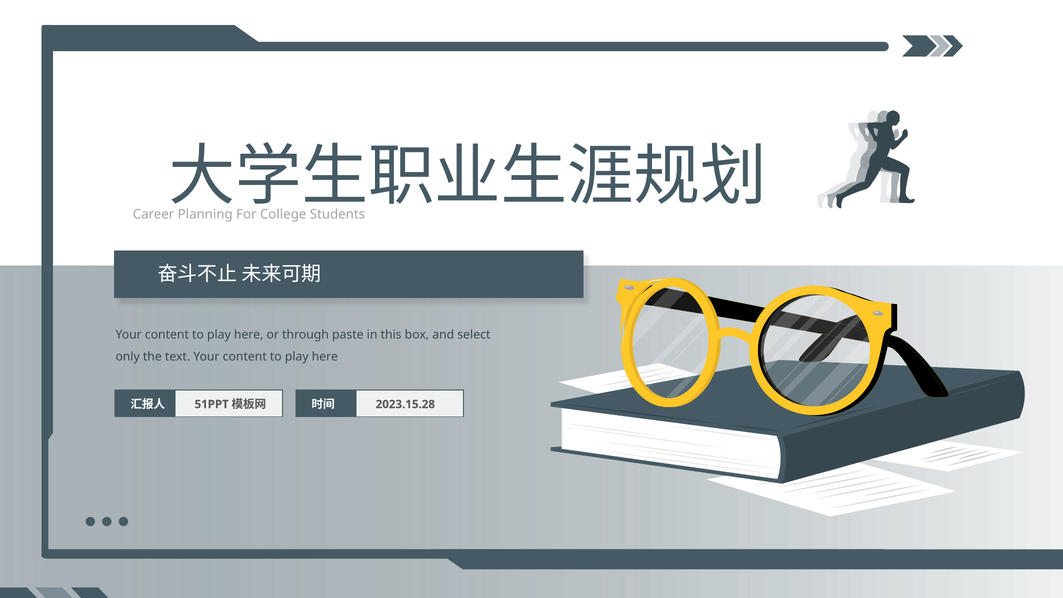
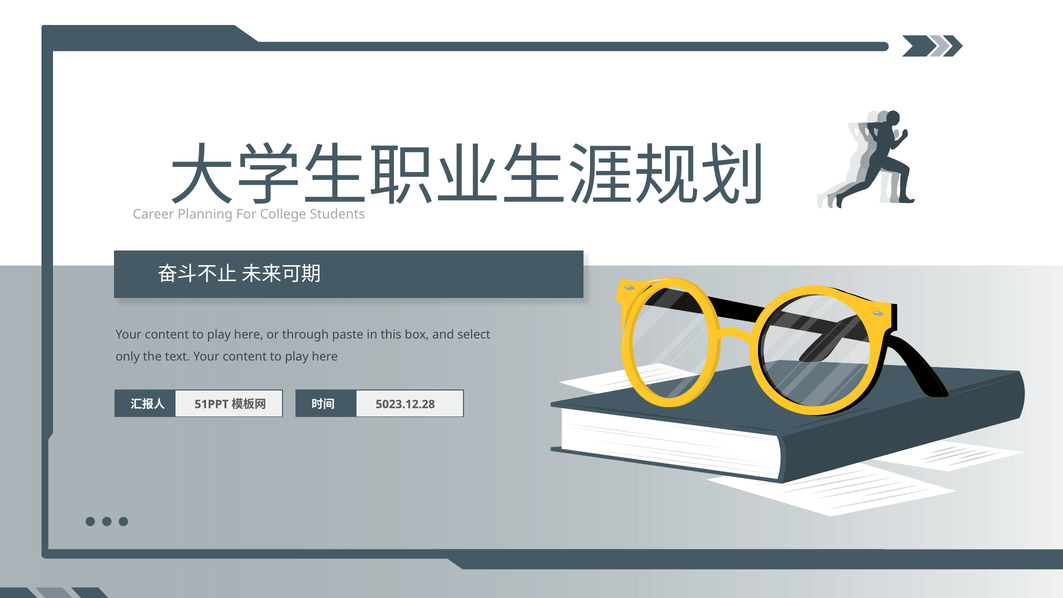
2023.15.28: 2023.15.28 -> 5023.12.28
